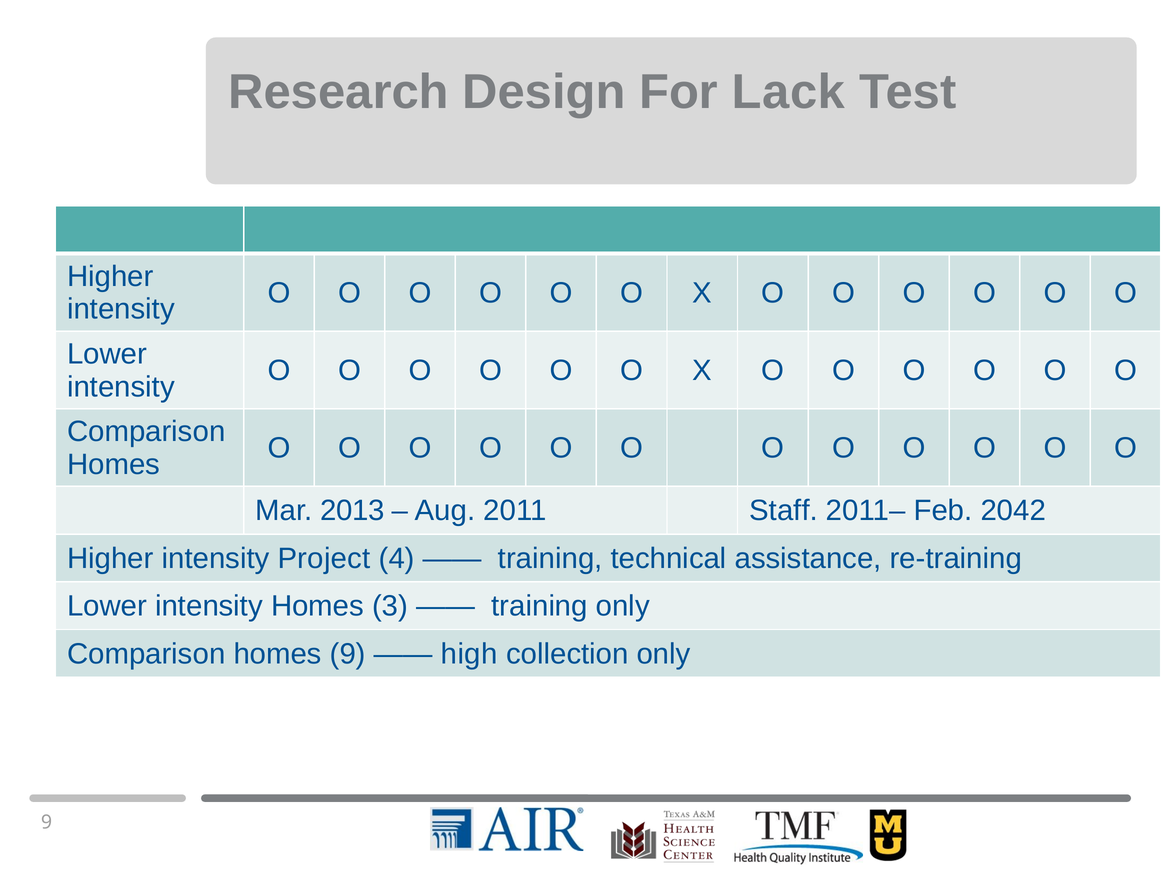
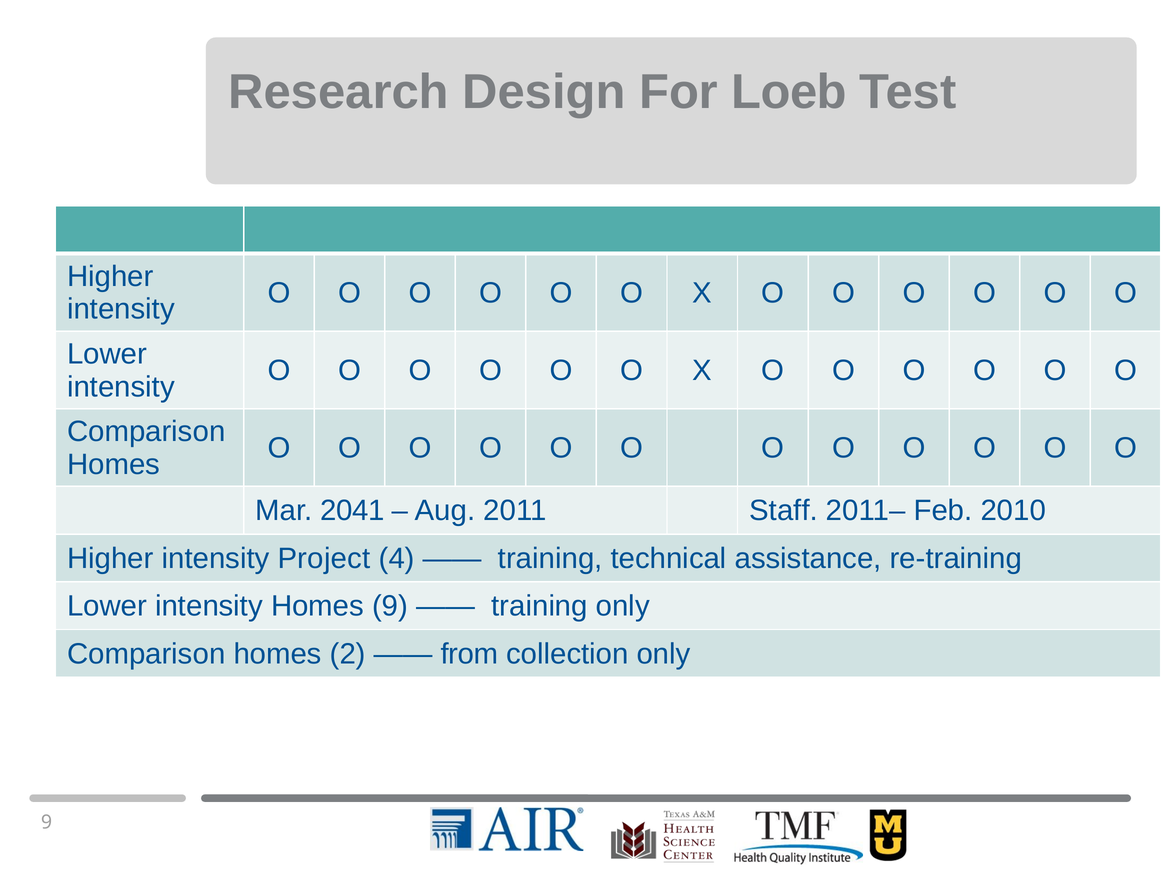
Lack: Lack -> Loeb
2013: 2013 -> 2041
2042: 2042 -> 2010
Homes 3: 3 -> 9
homes 9: 9 -> 2
high: high -> from
